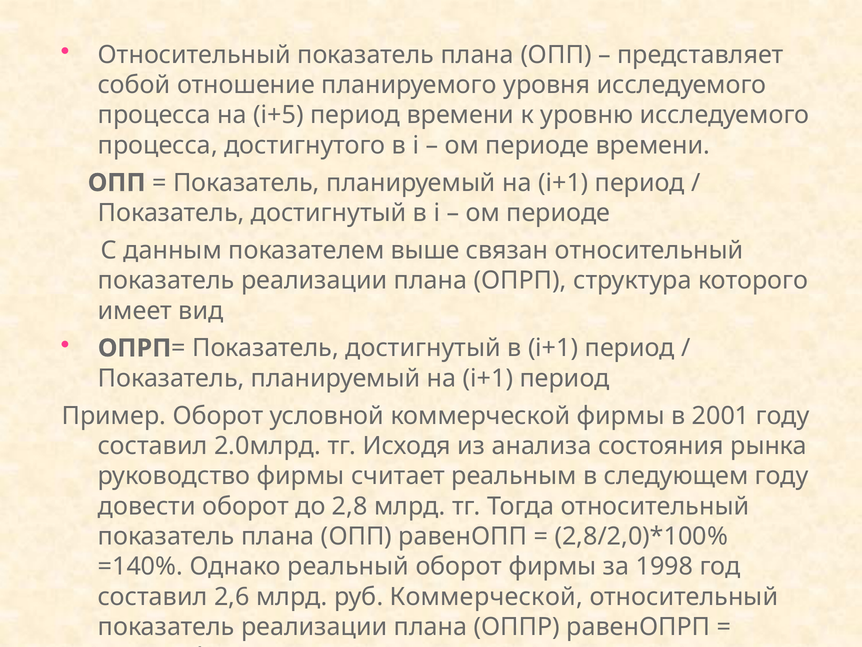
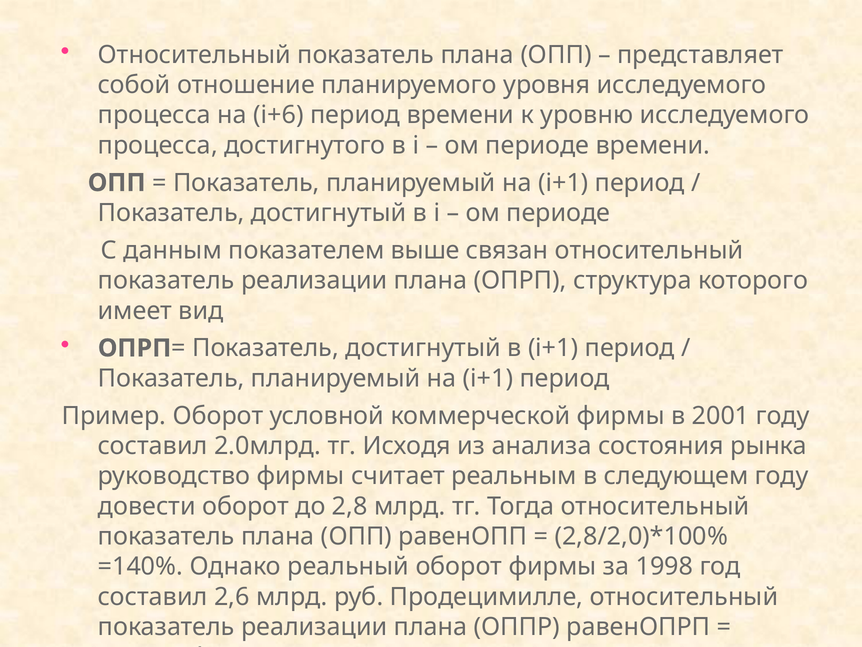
i+5: i+5 -> i+6
руб Коммерческой: Коммерческой -> Продецимилле
